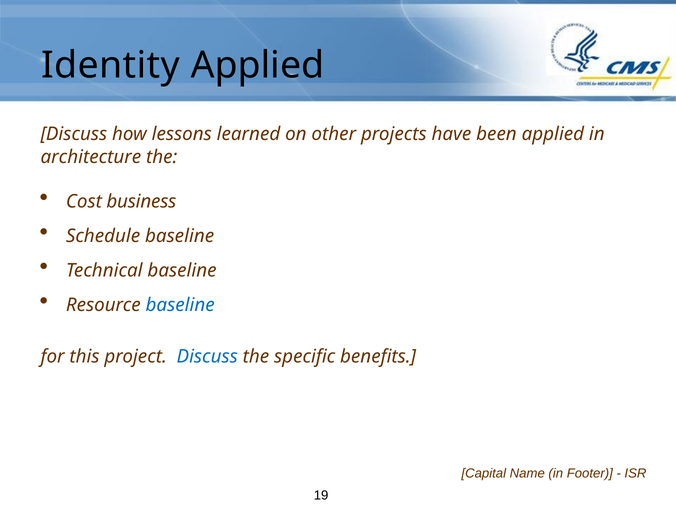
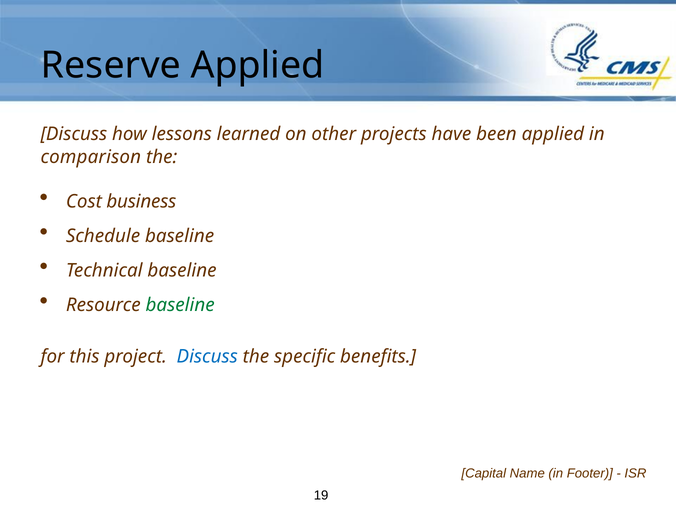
Identity: Identity -> Reserve
architecture: architecture -> comparison
baseline at (180, 305) colour: blue -> green
